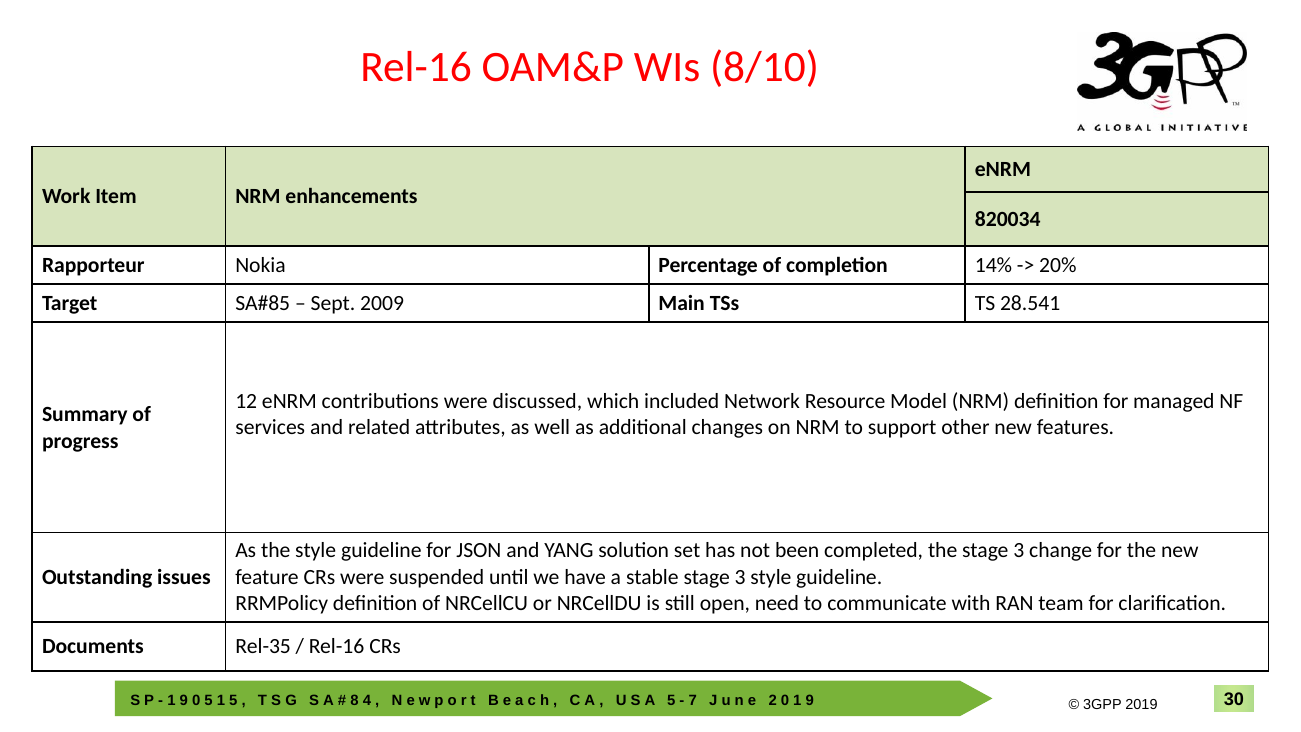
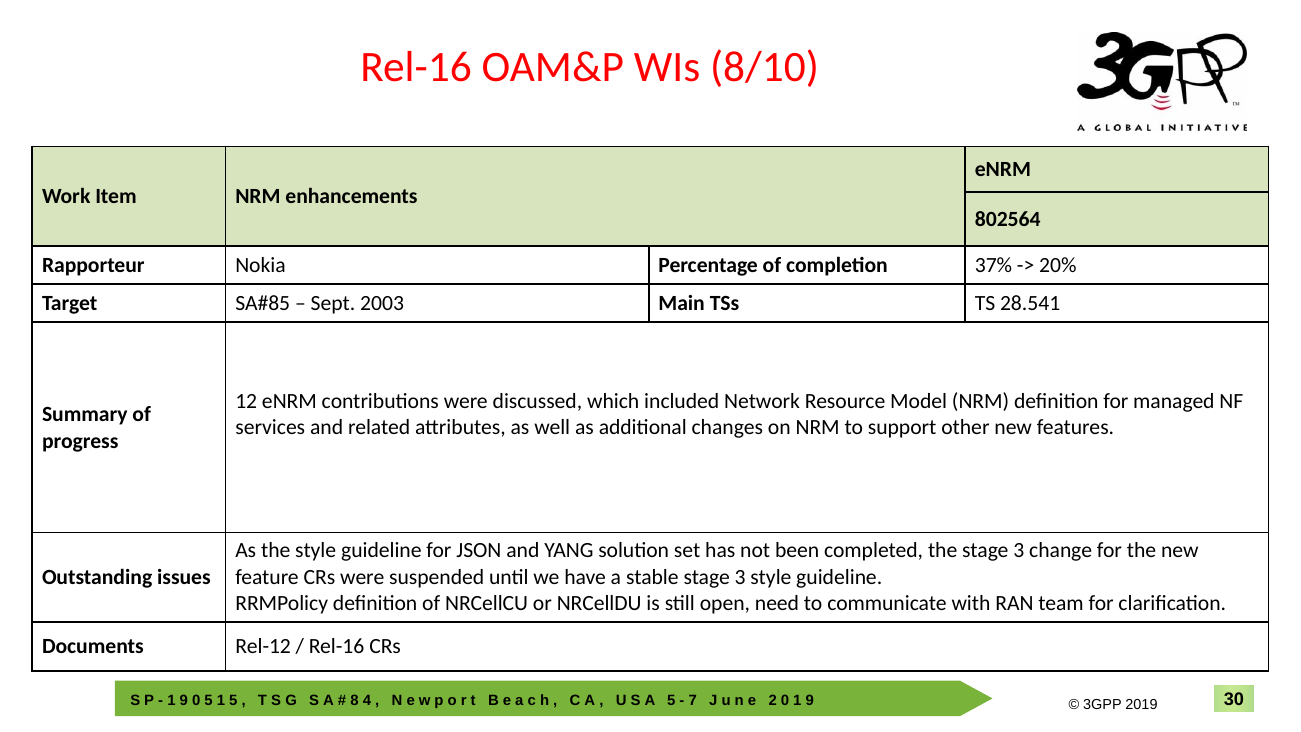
820034: 820034 -> 802564
14%: 14% -> 37%
2009: 2009 -> 2003
Rel-35: Rel-35 -> Rel-12
